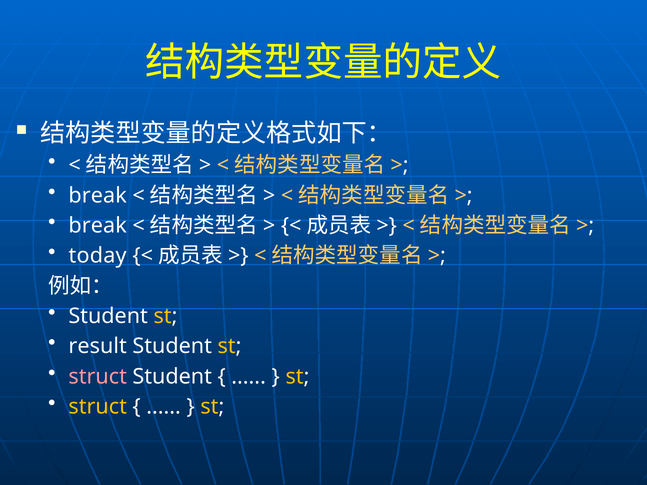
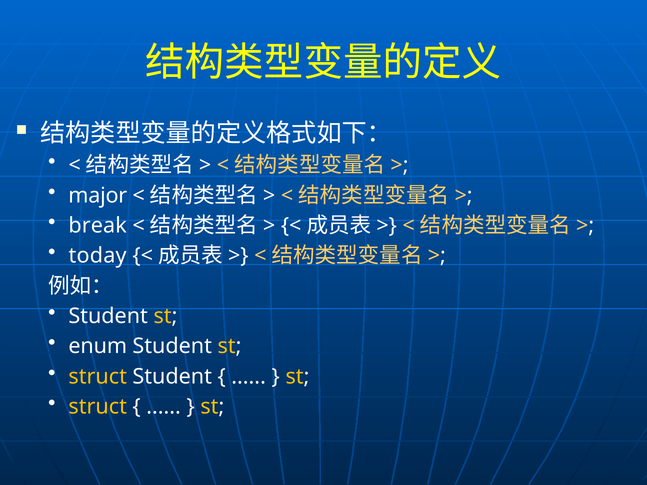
break at (98, 196): break -> major
result: result -> enum
struct at (98, 377) colour: pink -> yellow
